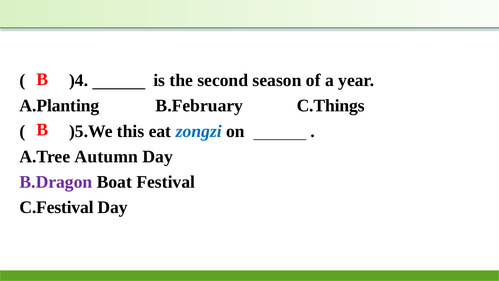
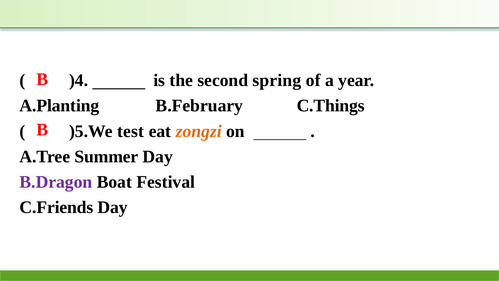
season: season -> spring
this: this -> test
zongzi colour: blue -> orange
Autumn: Autumn -> Summer
C.Festival: C.Festival -> C.Friends
